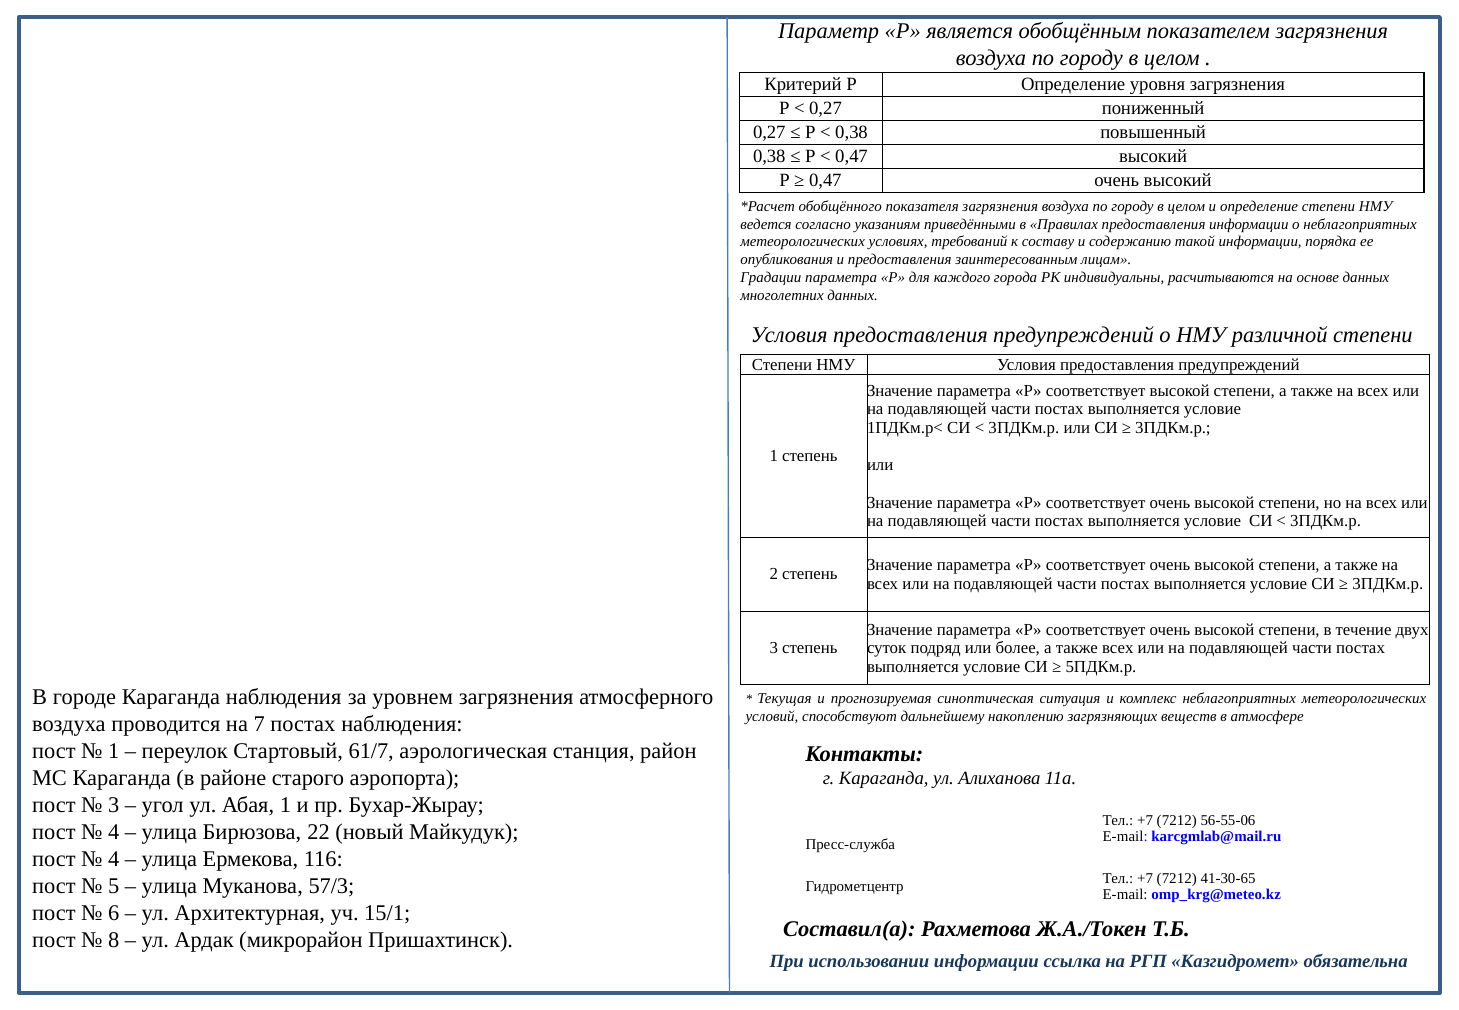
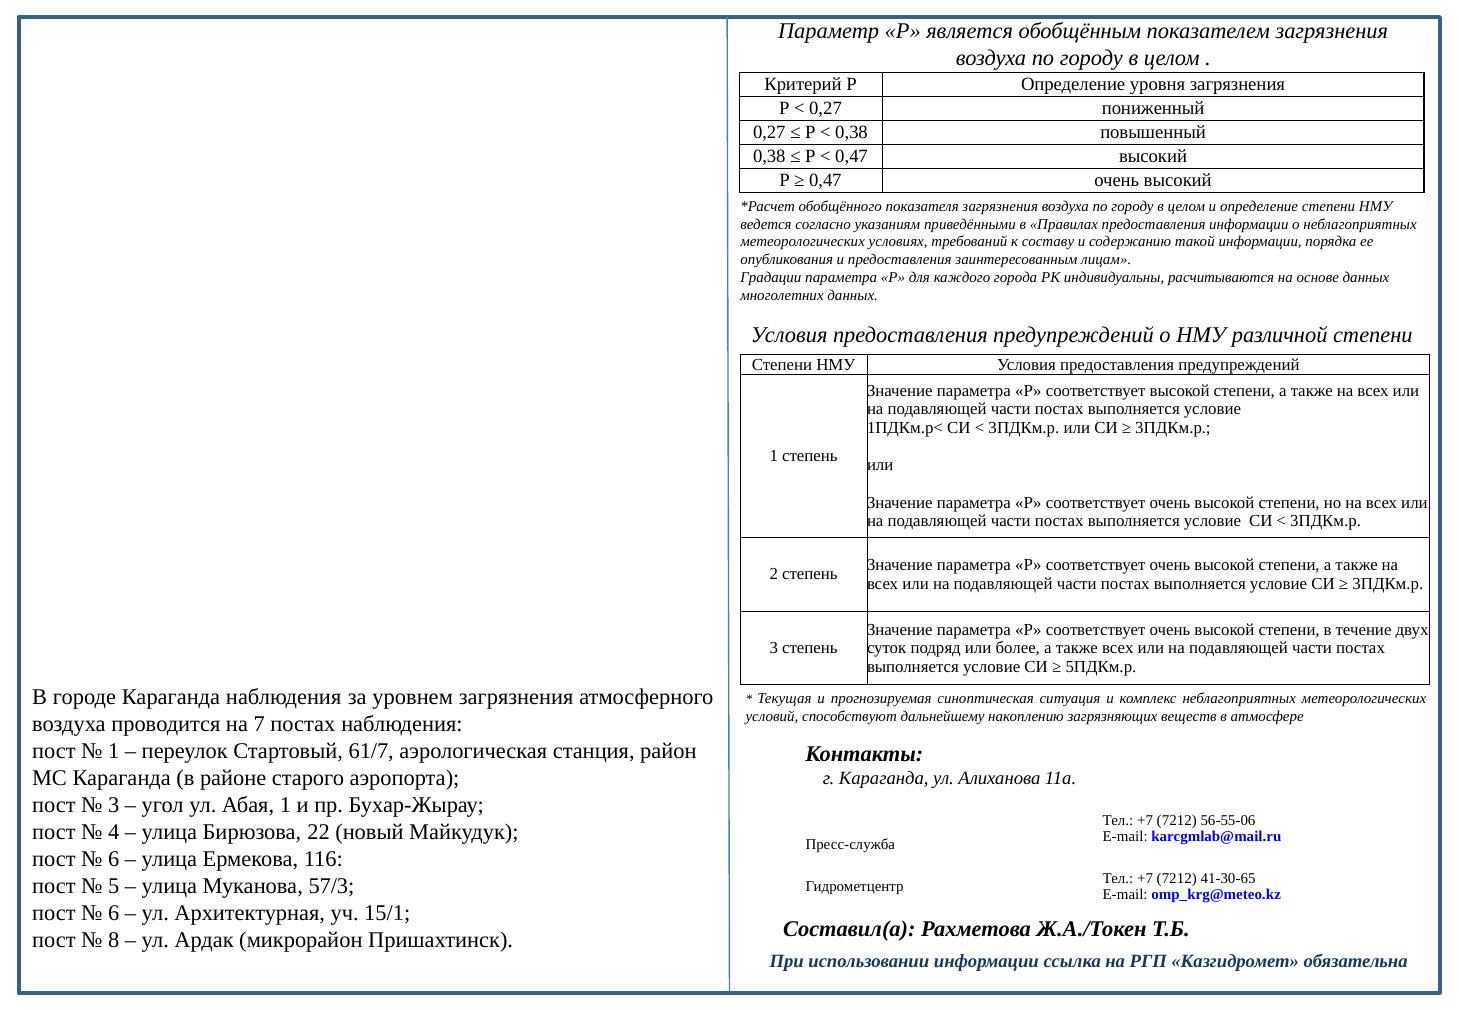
4 at (114, 859): 4 -> 6
